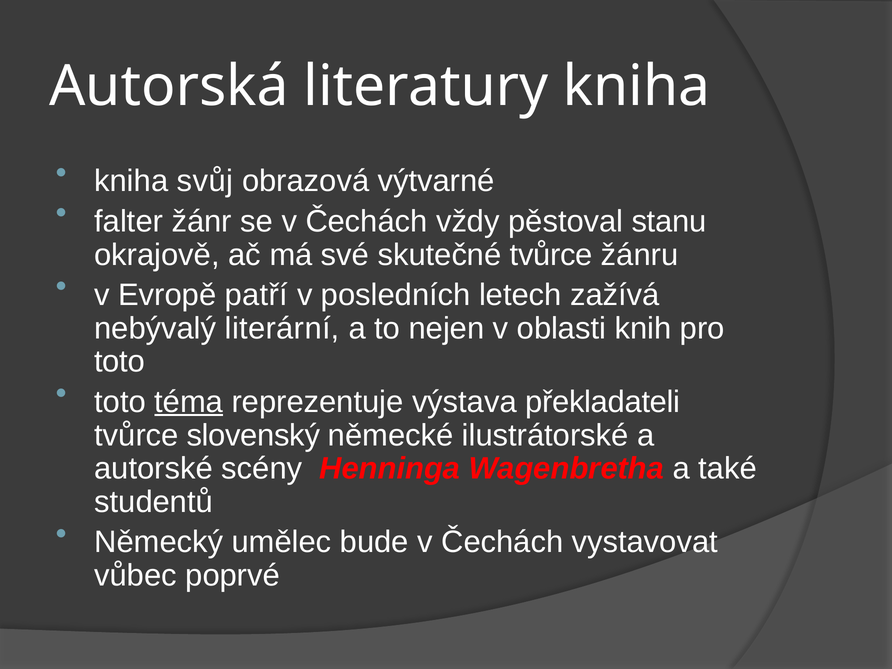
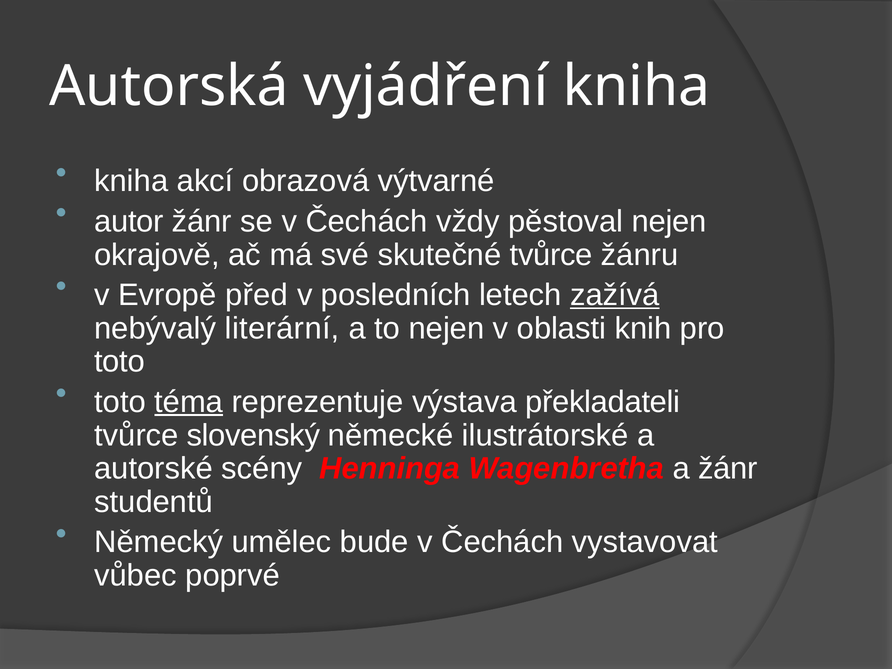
literatury: literatury -> vyjádření
svůj: svůj -> akcí
falter: falter -> autor
pěstoval stanu: stanu -> nejen
patří: patří -> před
zažívá underline: none -> present
a také: také -> žánr
